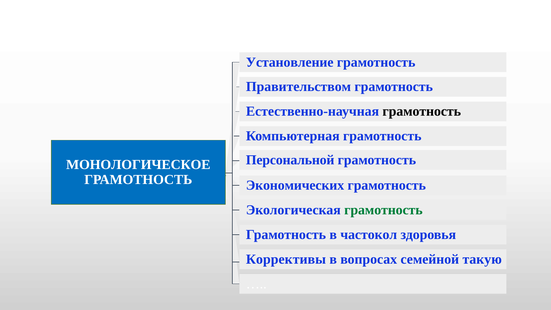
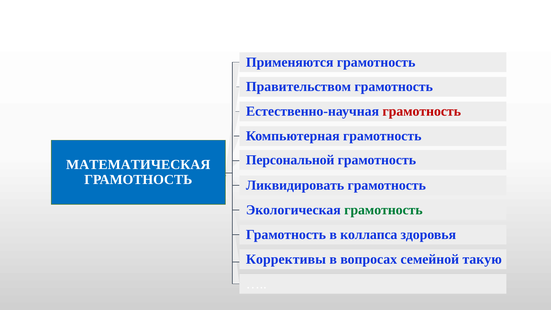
Установление: Установление -> Применяются
грамотность at (422, 111) colour: black -> red
МОНОЛОГИЧЕСКОЕ: МОНОЛОГИЧЕСКОЕ -> МАТЕМАТИЧЕСКАЯ
Экономических: Экономических -> Ликвидировать
частокол: частокол -> коллапса
